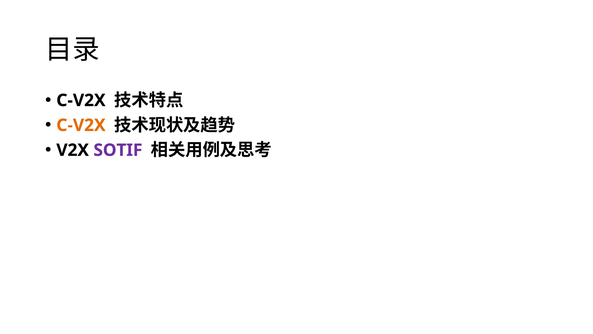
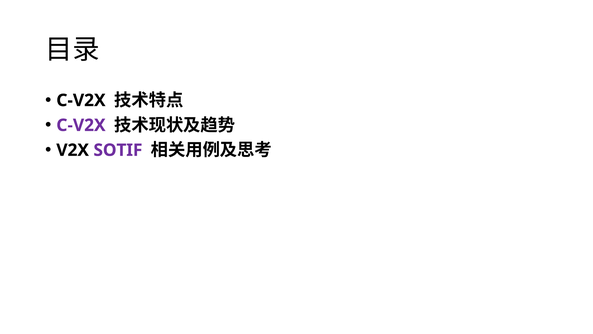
C-V2X at (81, 125) colour: orange -> purple
